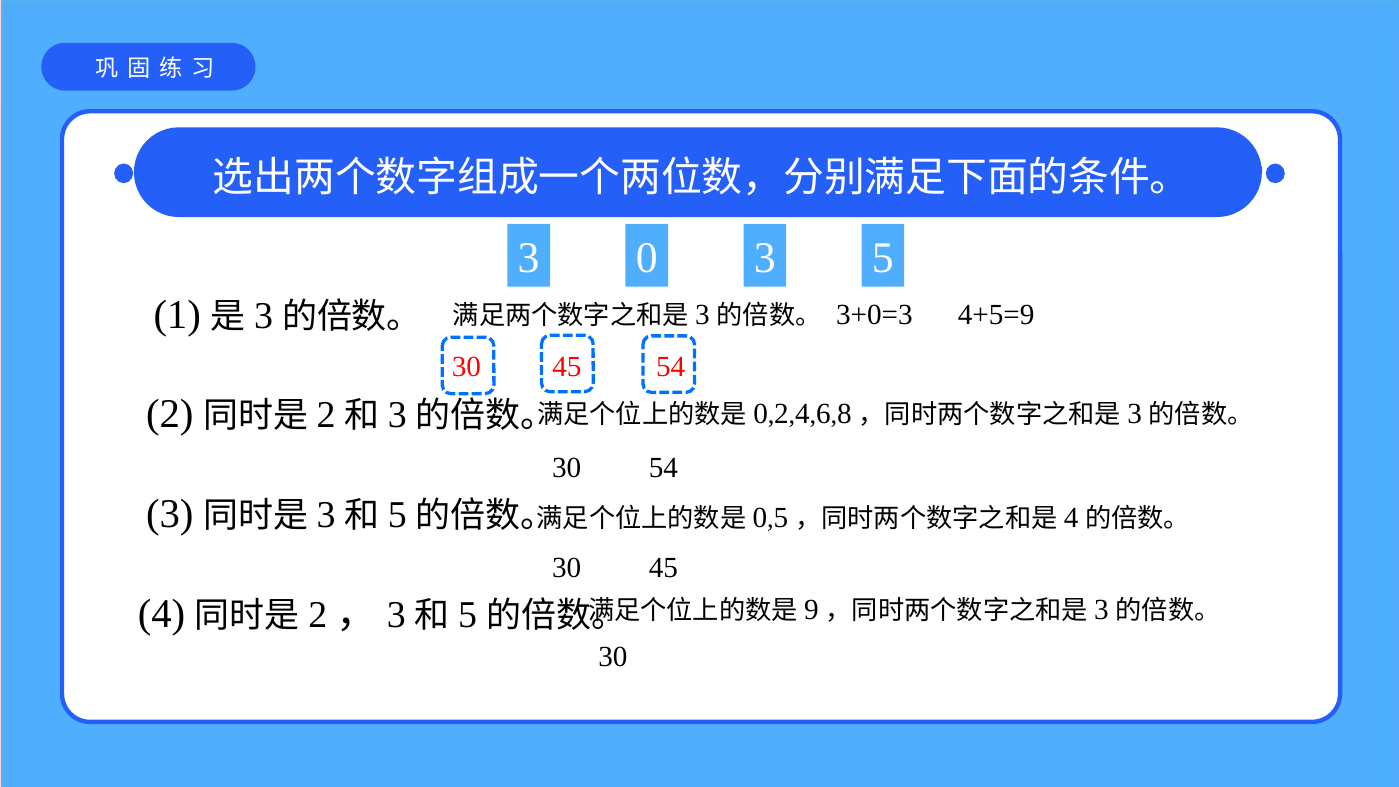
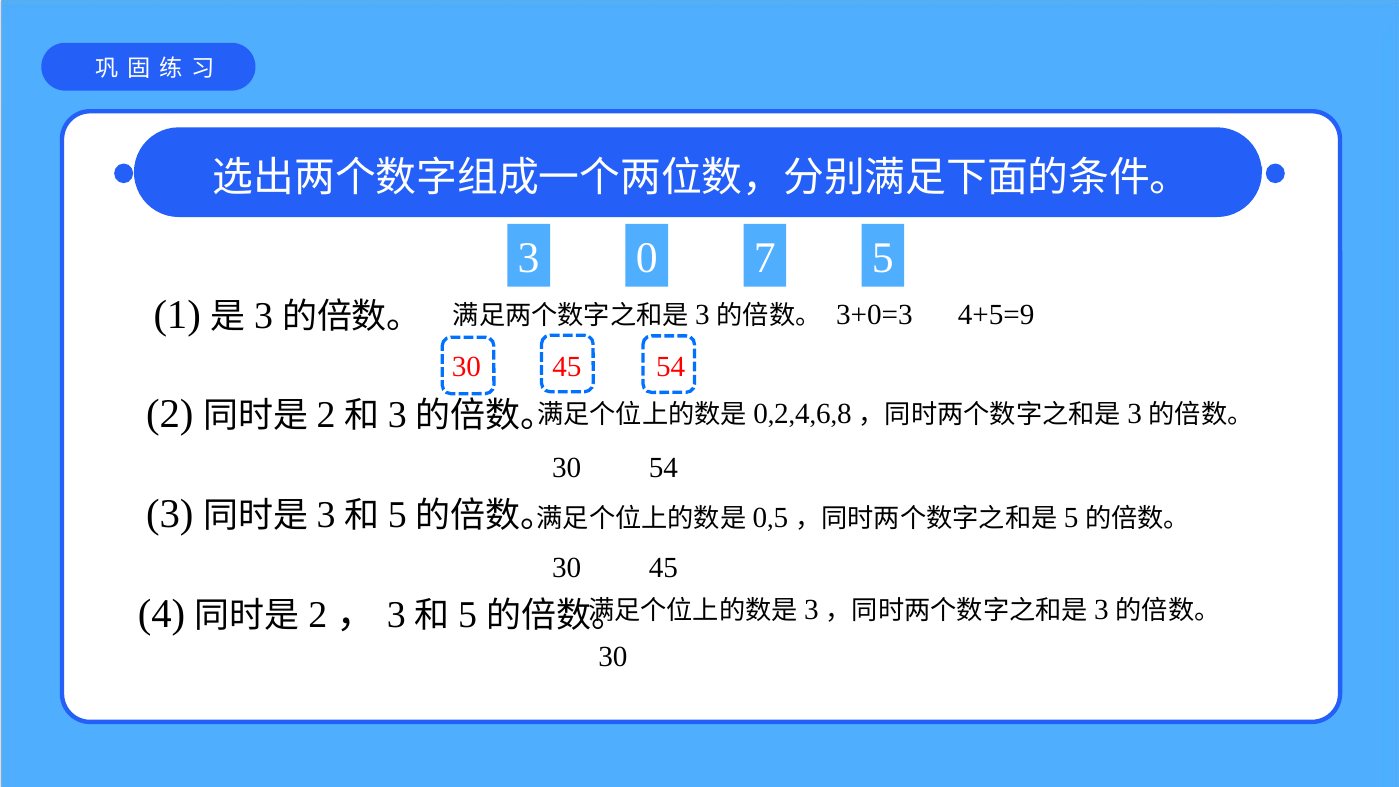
0 3: 3 -> 7
4 at (1071, 518): 4 -> 5
9 at (811, 610): 9 -> 3
